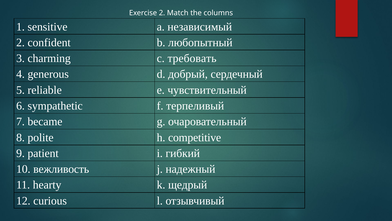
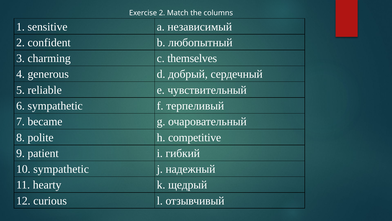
требовать: требовать -> themselves
10 вежливость: вежливость -> sympathetic
